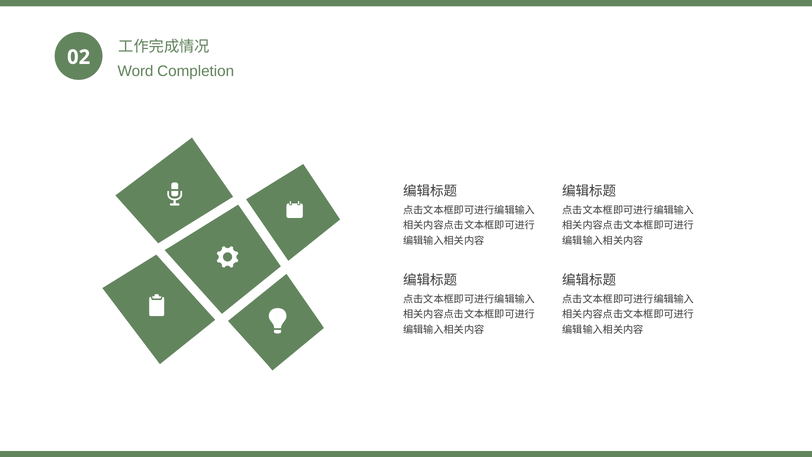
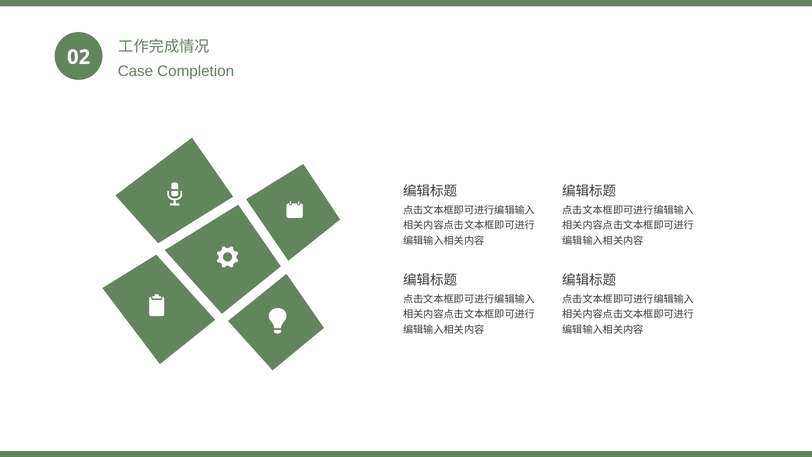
Word: Word -> Case
